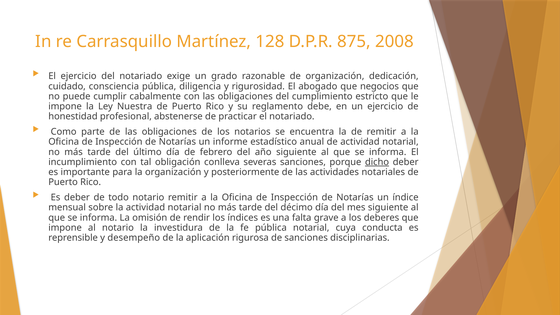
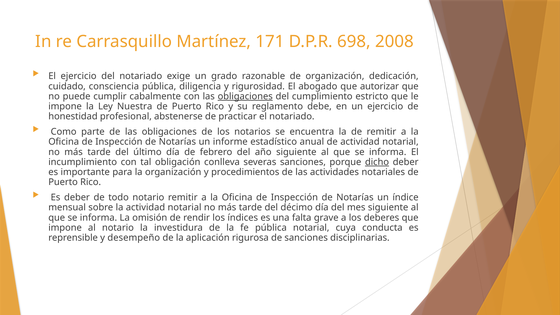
128: 128 -> 171
875: 875 -> 698
negocios: negocios -> autorizar
obligaciones at (245, 96) underline: none -> present
posteriormente: posteriormente -> procedimientos
